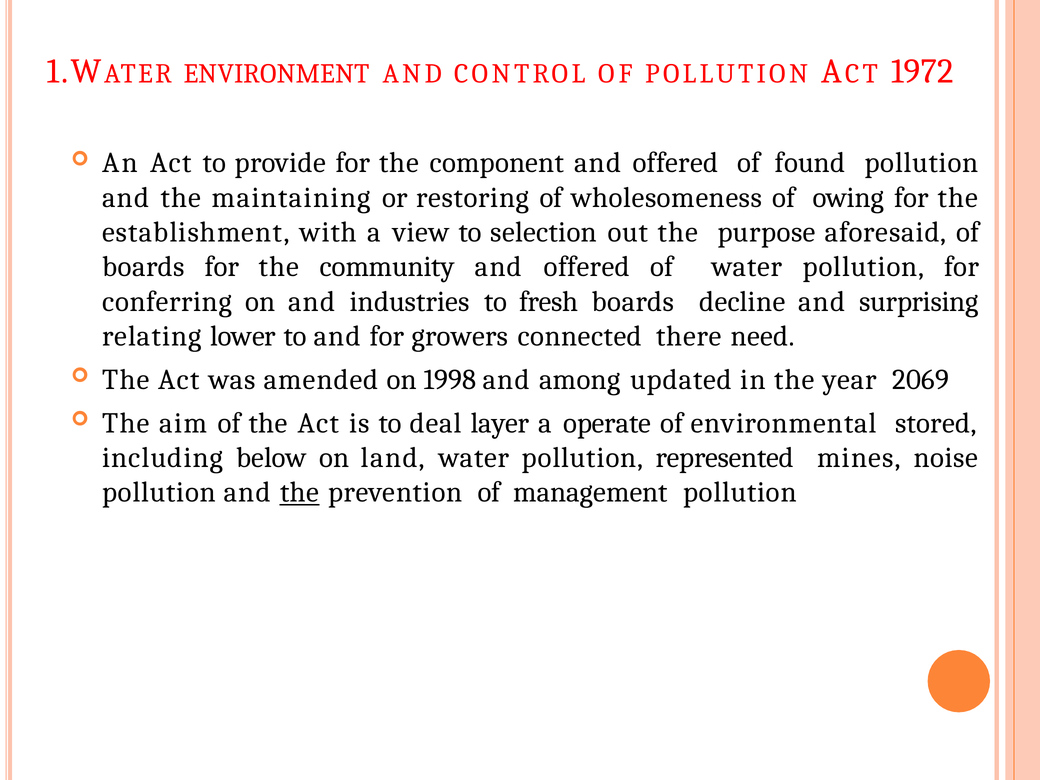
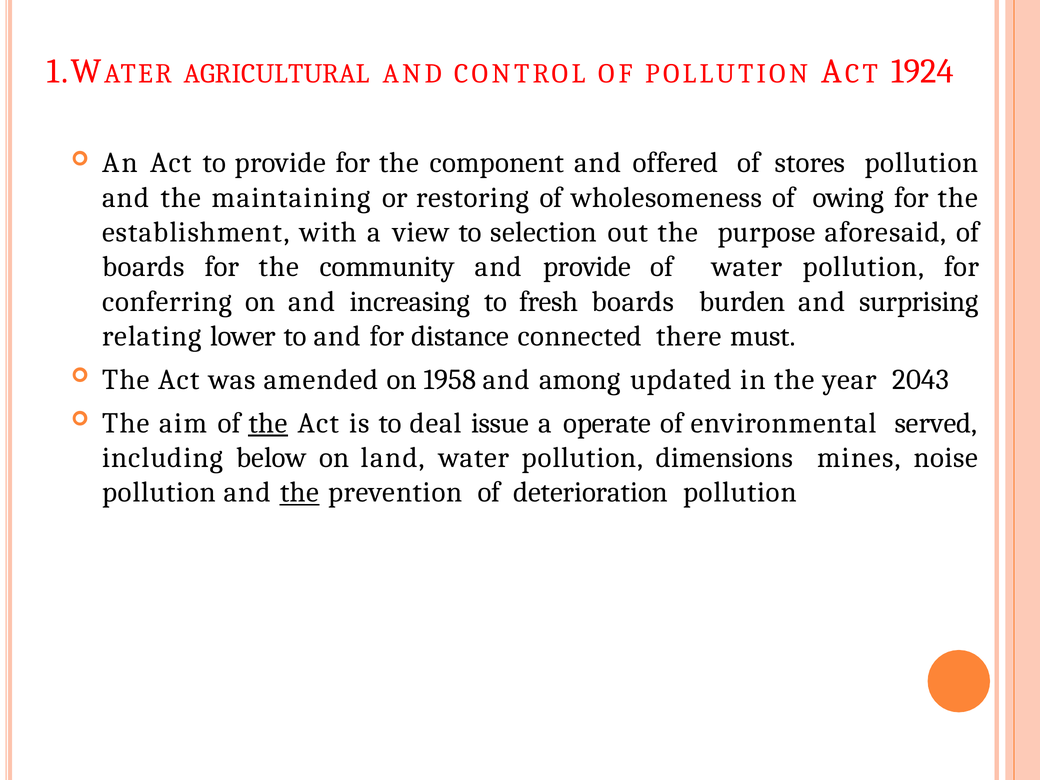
ENVIRONMENT: ENVIRONMENT -> AGRICULTURAL
1972: 1972 -> 1924
found: found -> stores
offered at (587, 267): offered -> provide
industries: industries -> increasing
decline: decline -> burden
growers: growers -> distance
need: need -> must
1998: 1998 -> 1958
2069: 2069 -> 2043
the at (268, 423) underline: none -> present
layer: layer -> issue
stored: stored -> served
represented: represented -> dimensions
management: management -> deterioration
